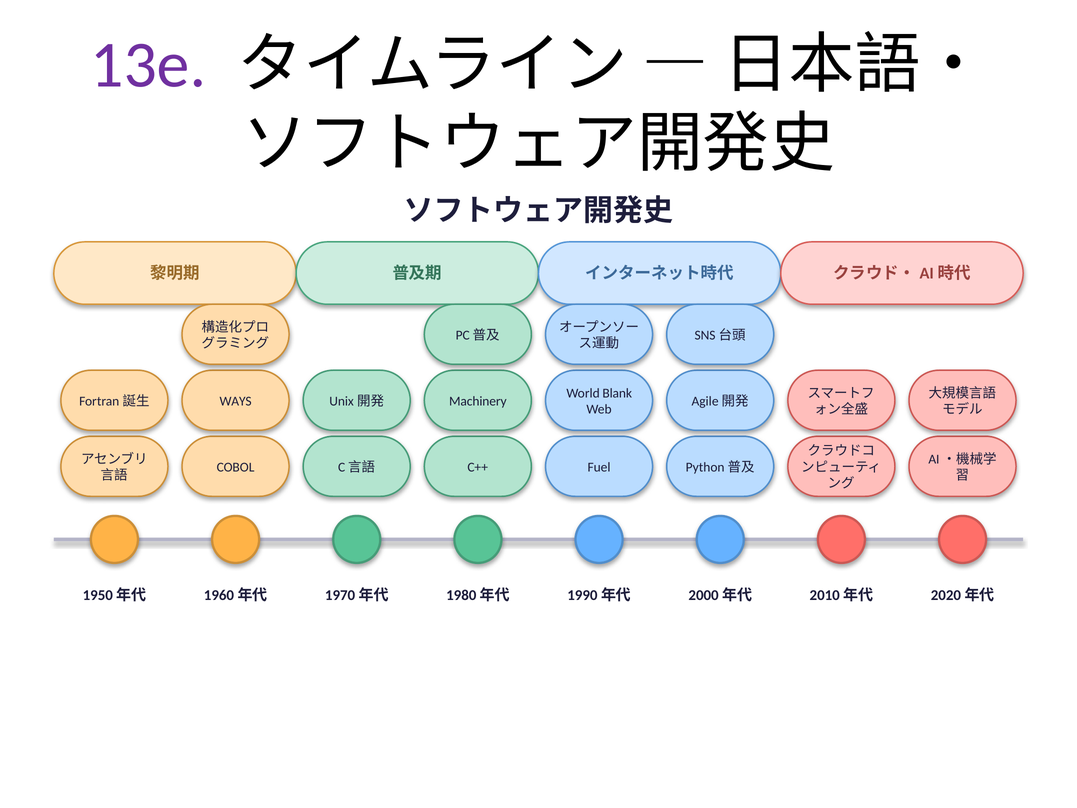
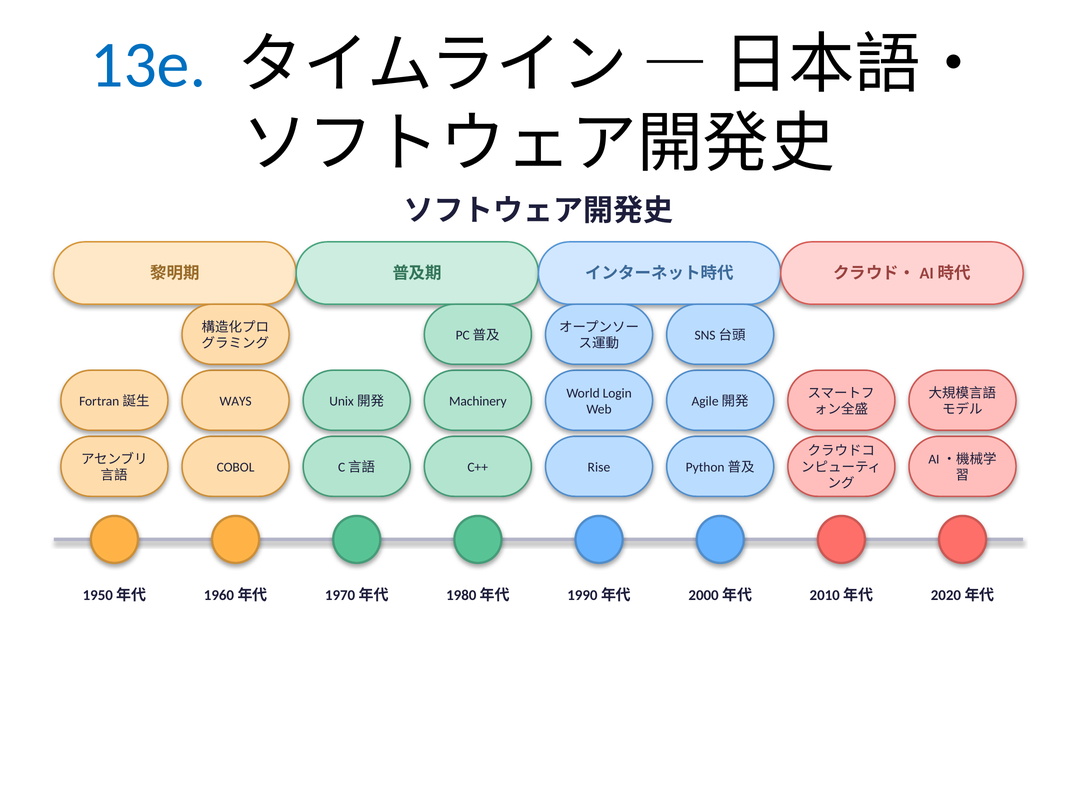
13e colour: purple -> blue
Blank: Blank -> Login
Fuel: Fuel -> Rise
